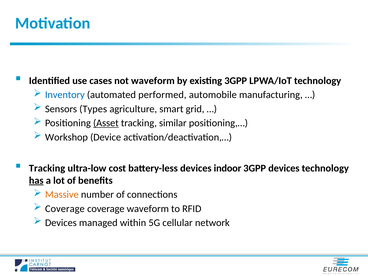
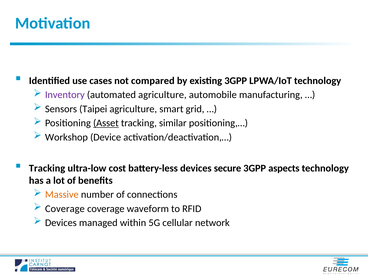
not waveform: waveform -> compared
Inventory colour: blue -> purple
automated performed: performed -> agriculture
Types: Types -> Taipei
indoor: indoor -> secure
3GPP devices: devices -> aspects
has underline: present -> none
